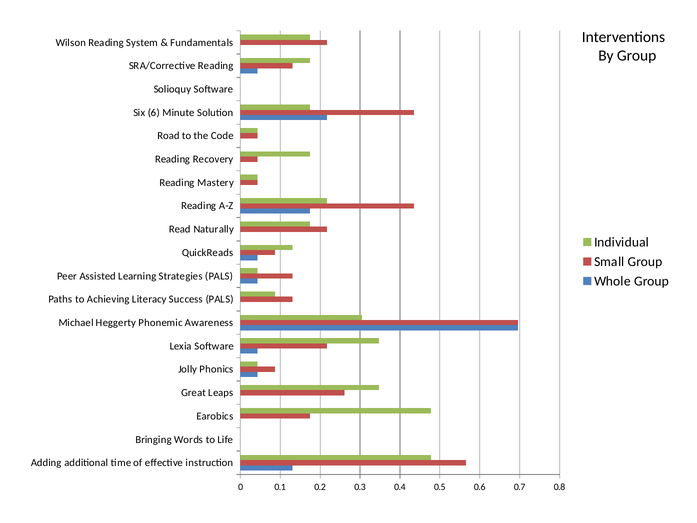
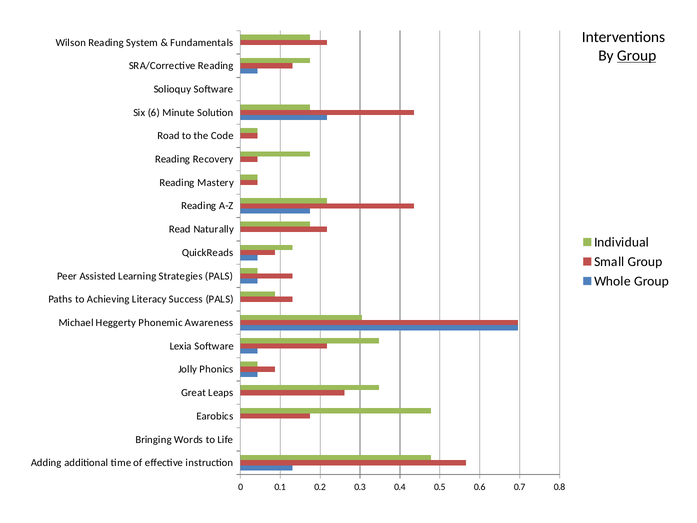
Group at (637, 56) underline: none -> present
